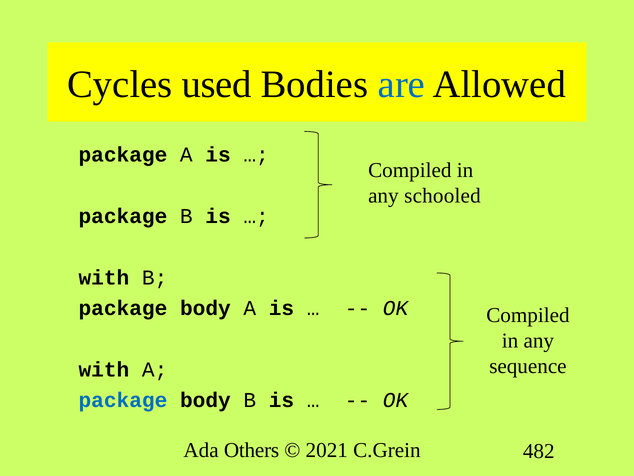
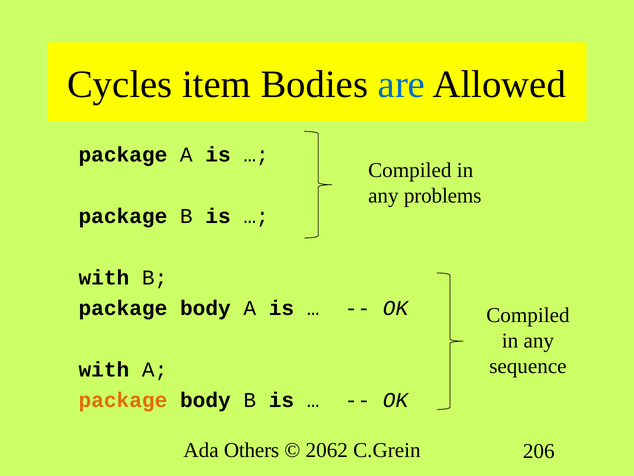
used: used -> item
schooled: schooled -> problems
package at (123, 400) colour: blue -> orange
2021: 2021 -> 2062
482: 482 -> 206
